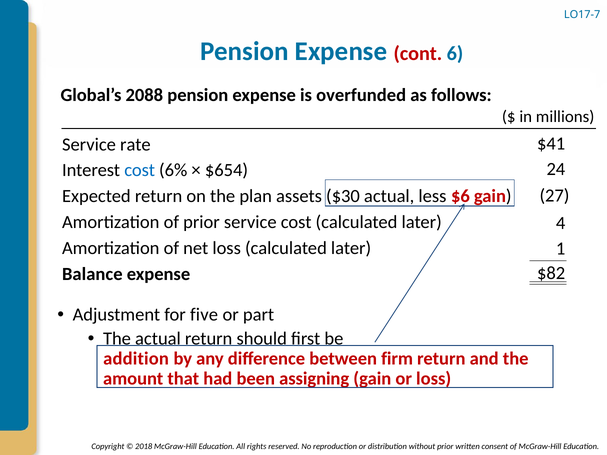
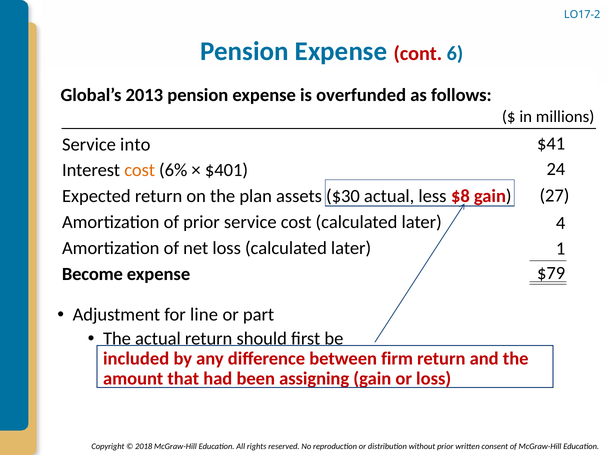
LO17-7: LO17-7 -> LO17-2
2088: 2088 -> 2013
rate: rate -> into
cost at (140, 170) colour: blue -> orange
$654: $654 -> $401
$6: $6 -> $8
$82: $82 -> $79
Balance: Balance -> Become
five: five -> line
addition: addition -> included
